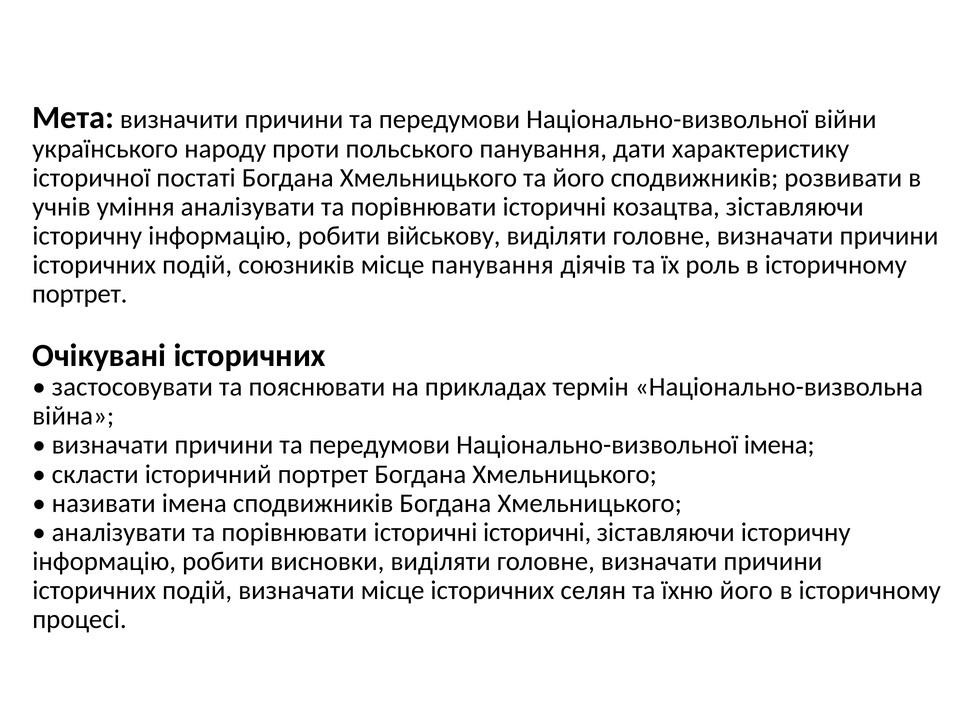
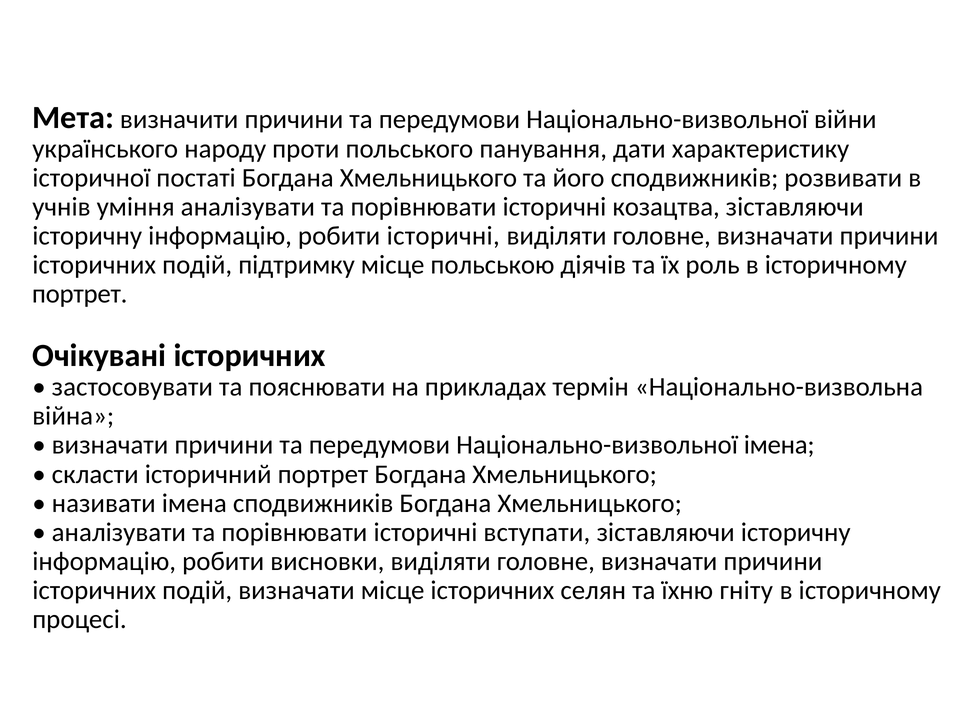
робити військову: військову -> історичні
союзників: союзників -> підтримку
місце панування: панування -> польською
історичні історичні: історичні -> вступати
їхню його: його -> гніту
